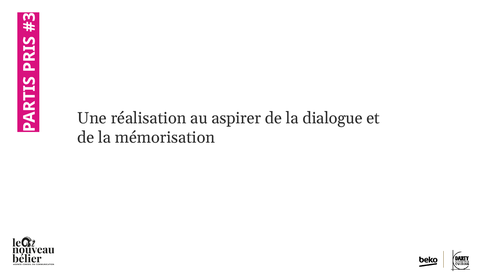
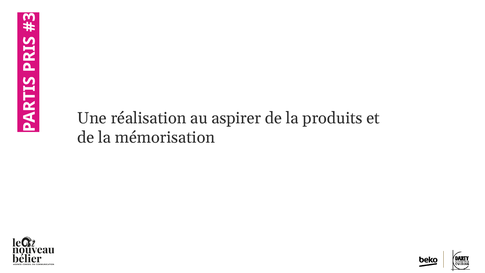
dialogue: dialogue -> produits
